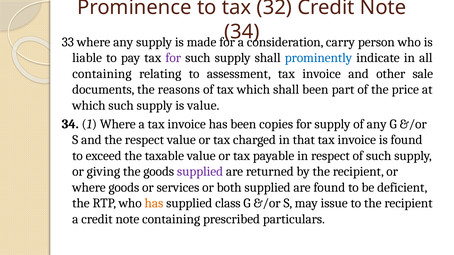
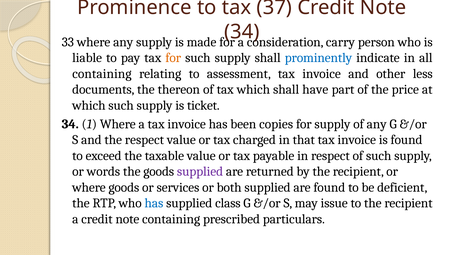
32: 32 -> 37
for at (173, 58) colour: purple -> orange
sale: sale -> less
reasons: reasons -> thereon
shall been: been -> have
is value: value -> ticket
giving: giving -> words
has at (154, 204) colour: orange -> blue
